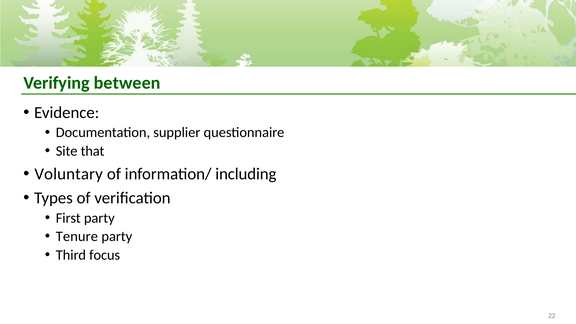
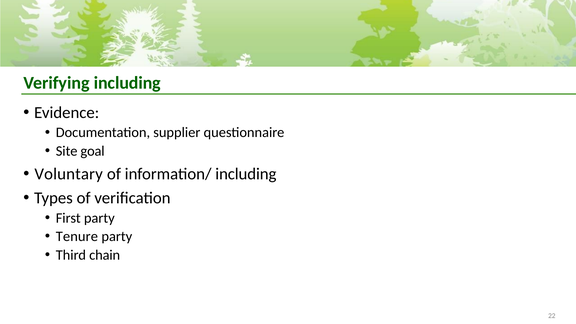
Verifying between: between -> including
that: that -> goal
focus: focus -> chain
